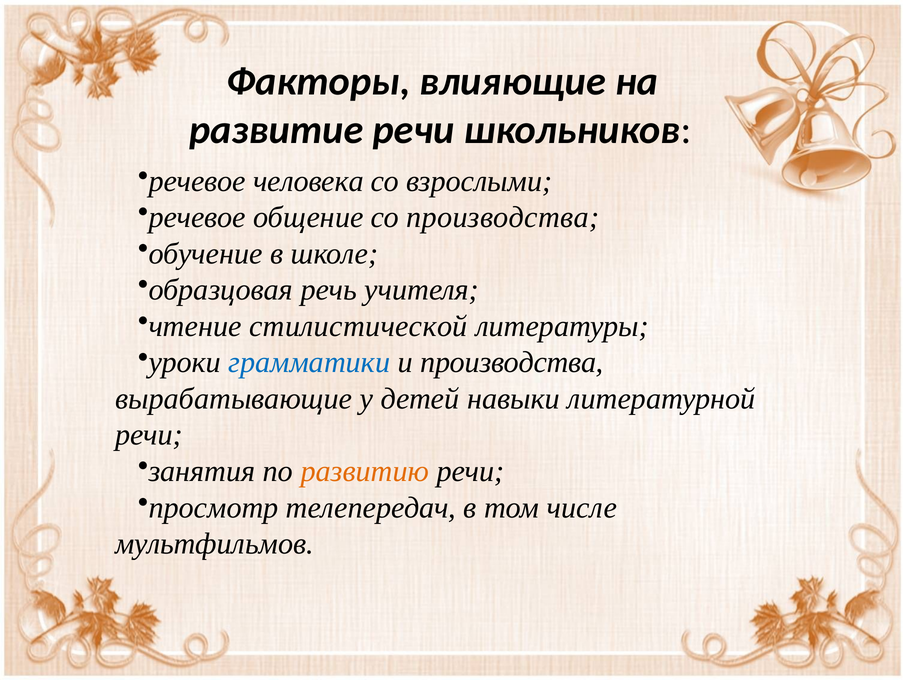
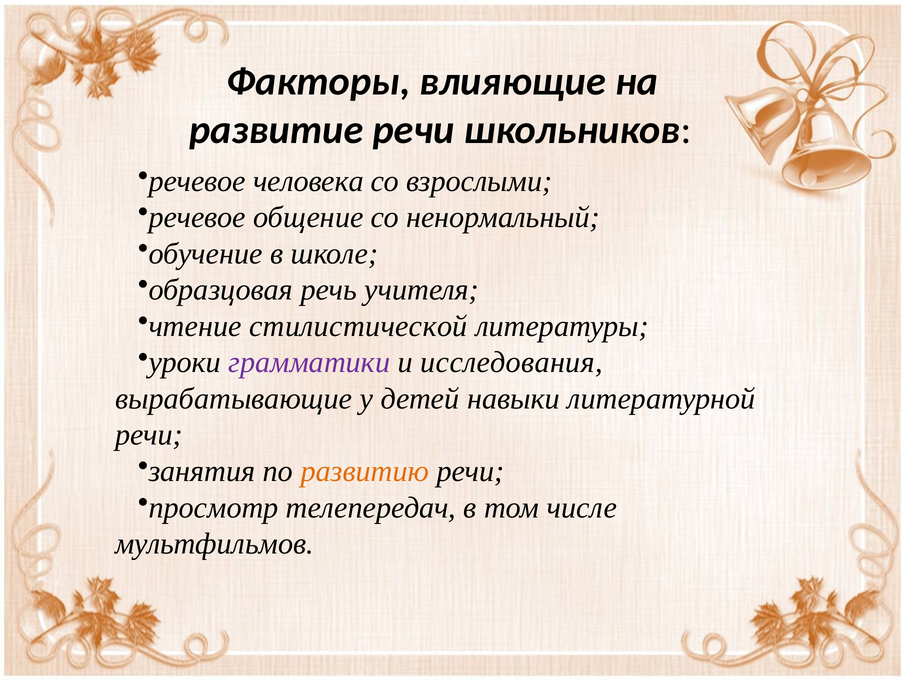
со производства: производства -> ненормальный
грамматики colour: blue -> purple
и производства: производства -> исследования
